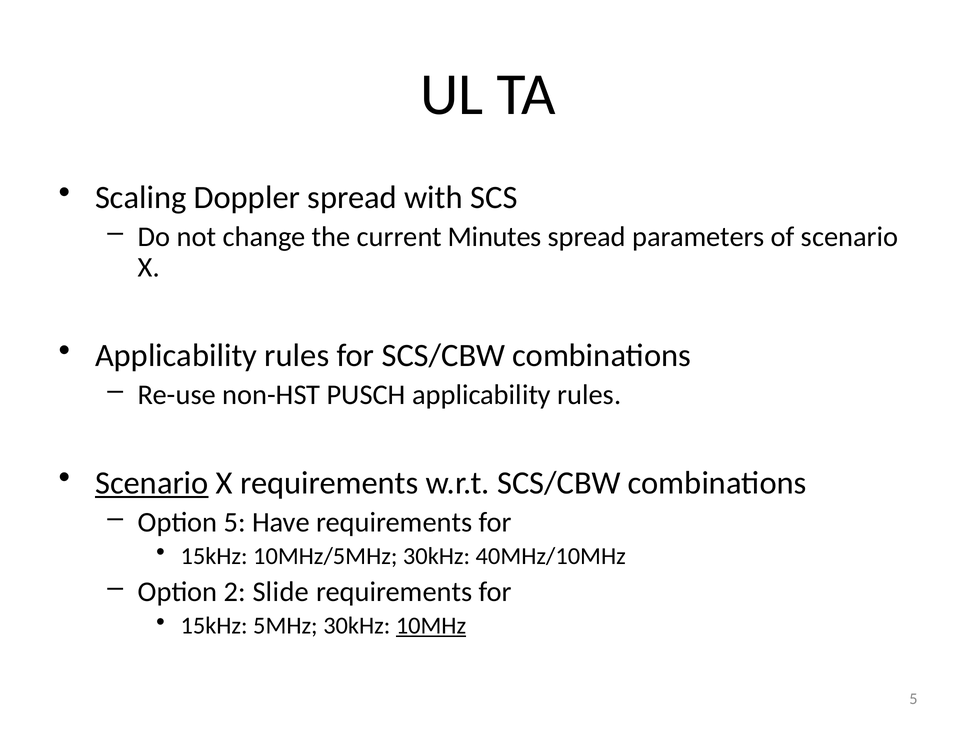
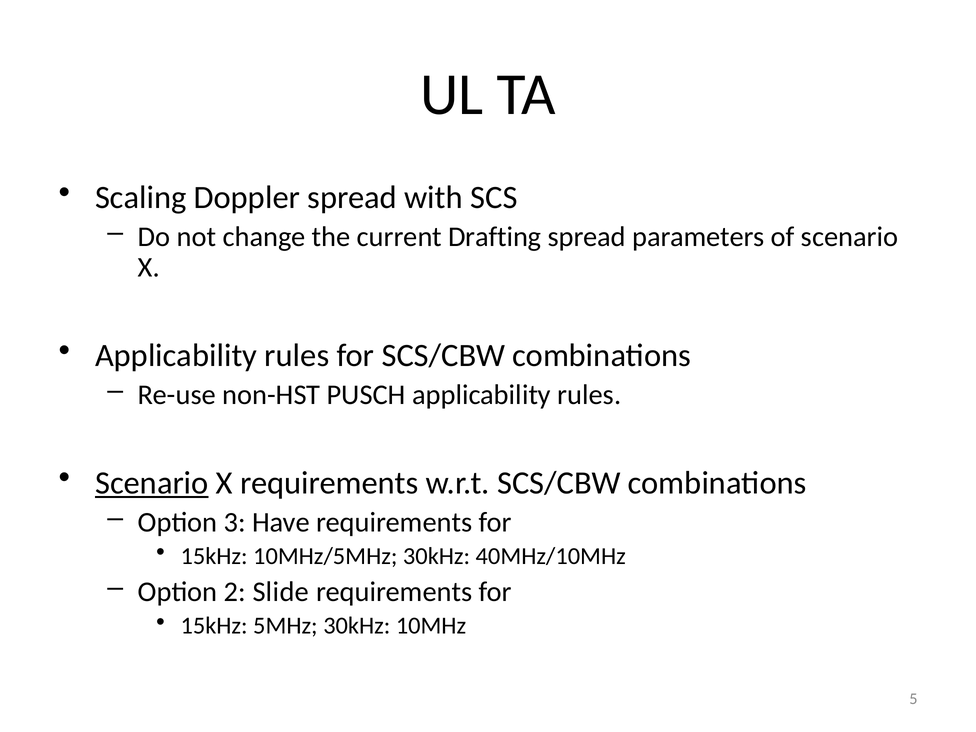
Minutes: Minutes -> Drafting
Option 5: 5 -> 3
10MHz underline: present -> none
